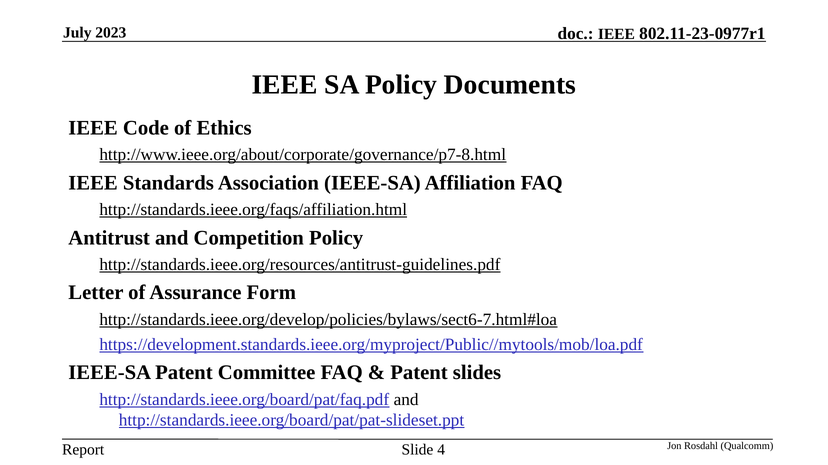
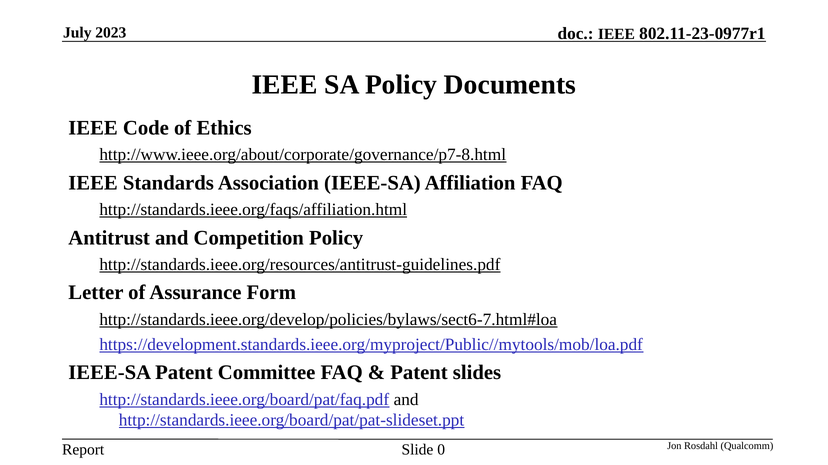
4: 4 -> 0
